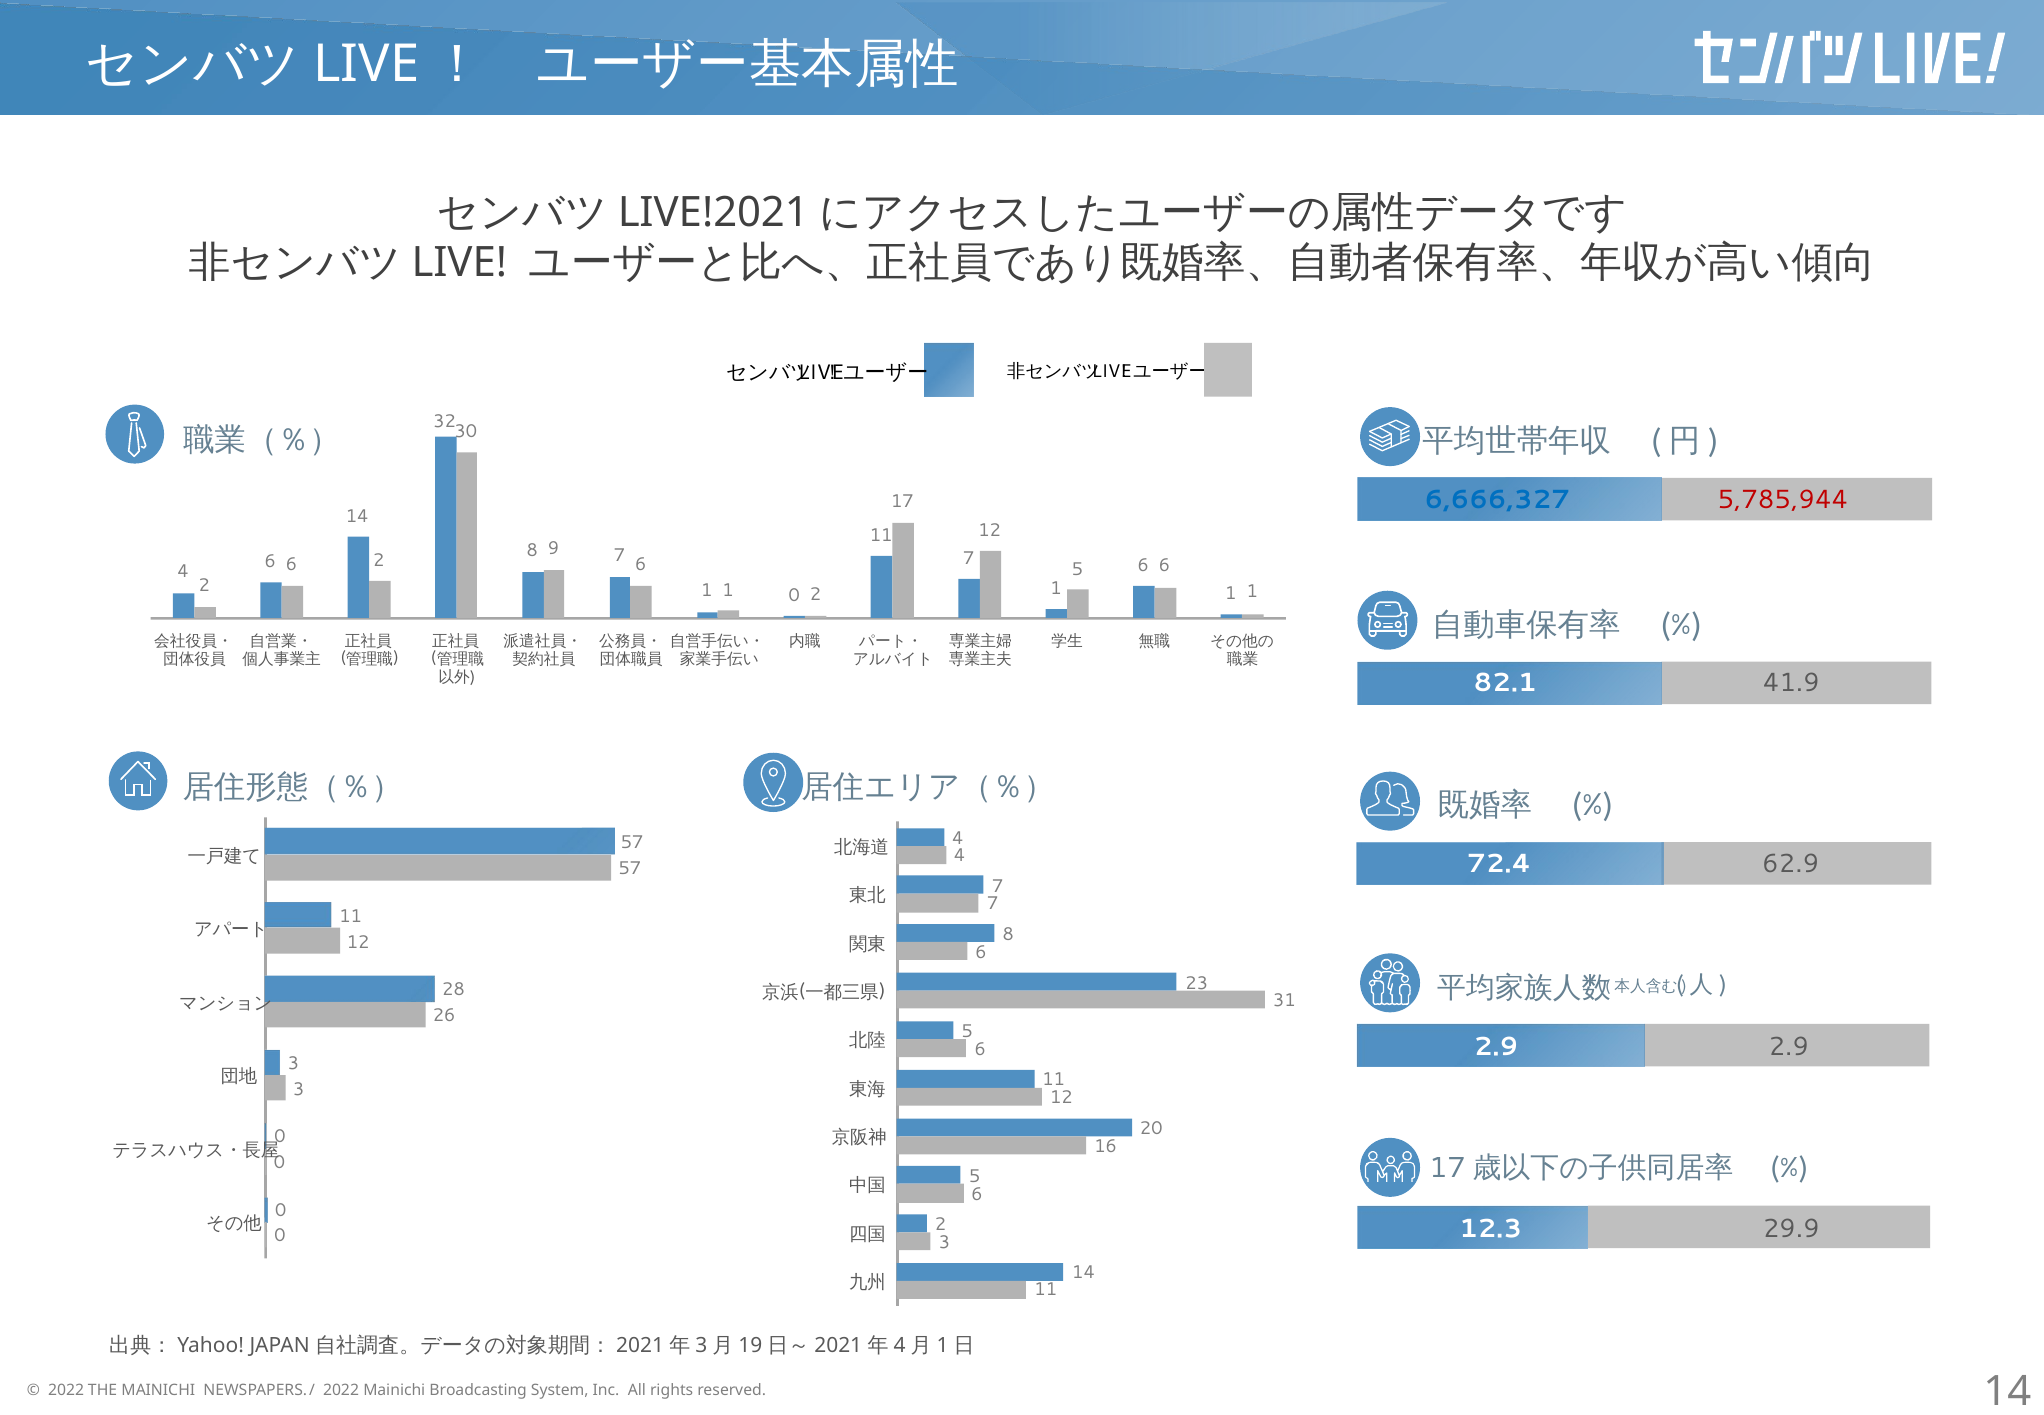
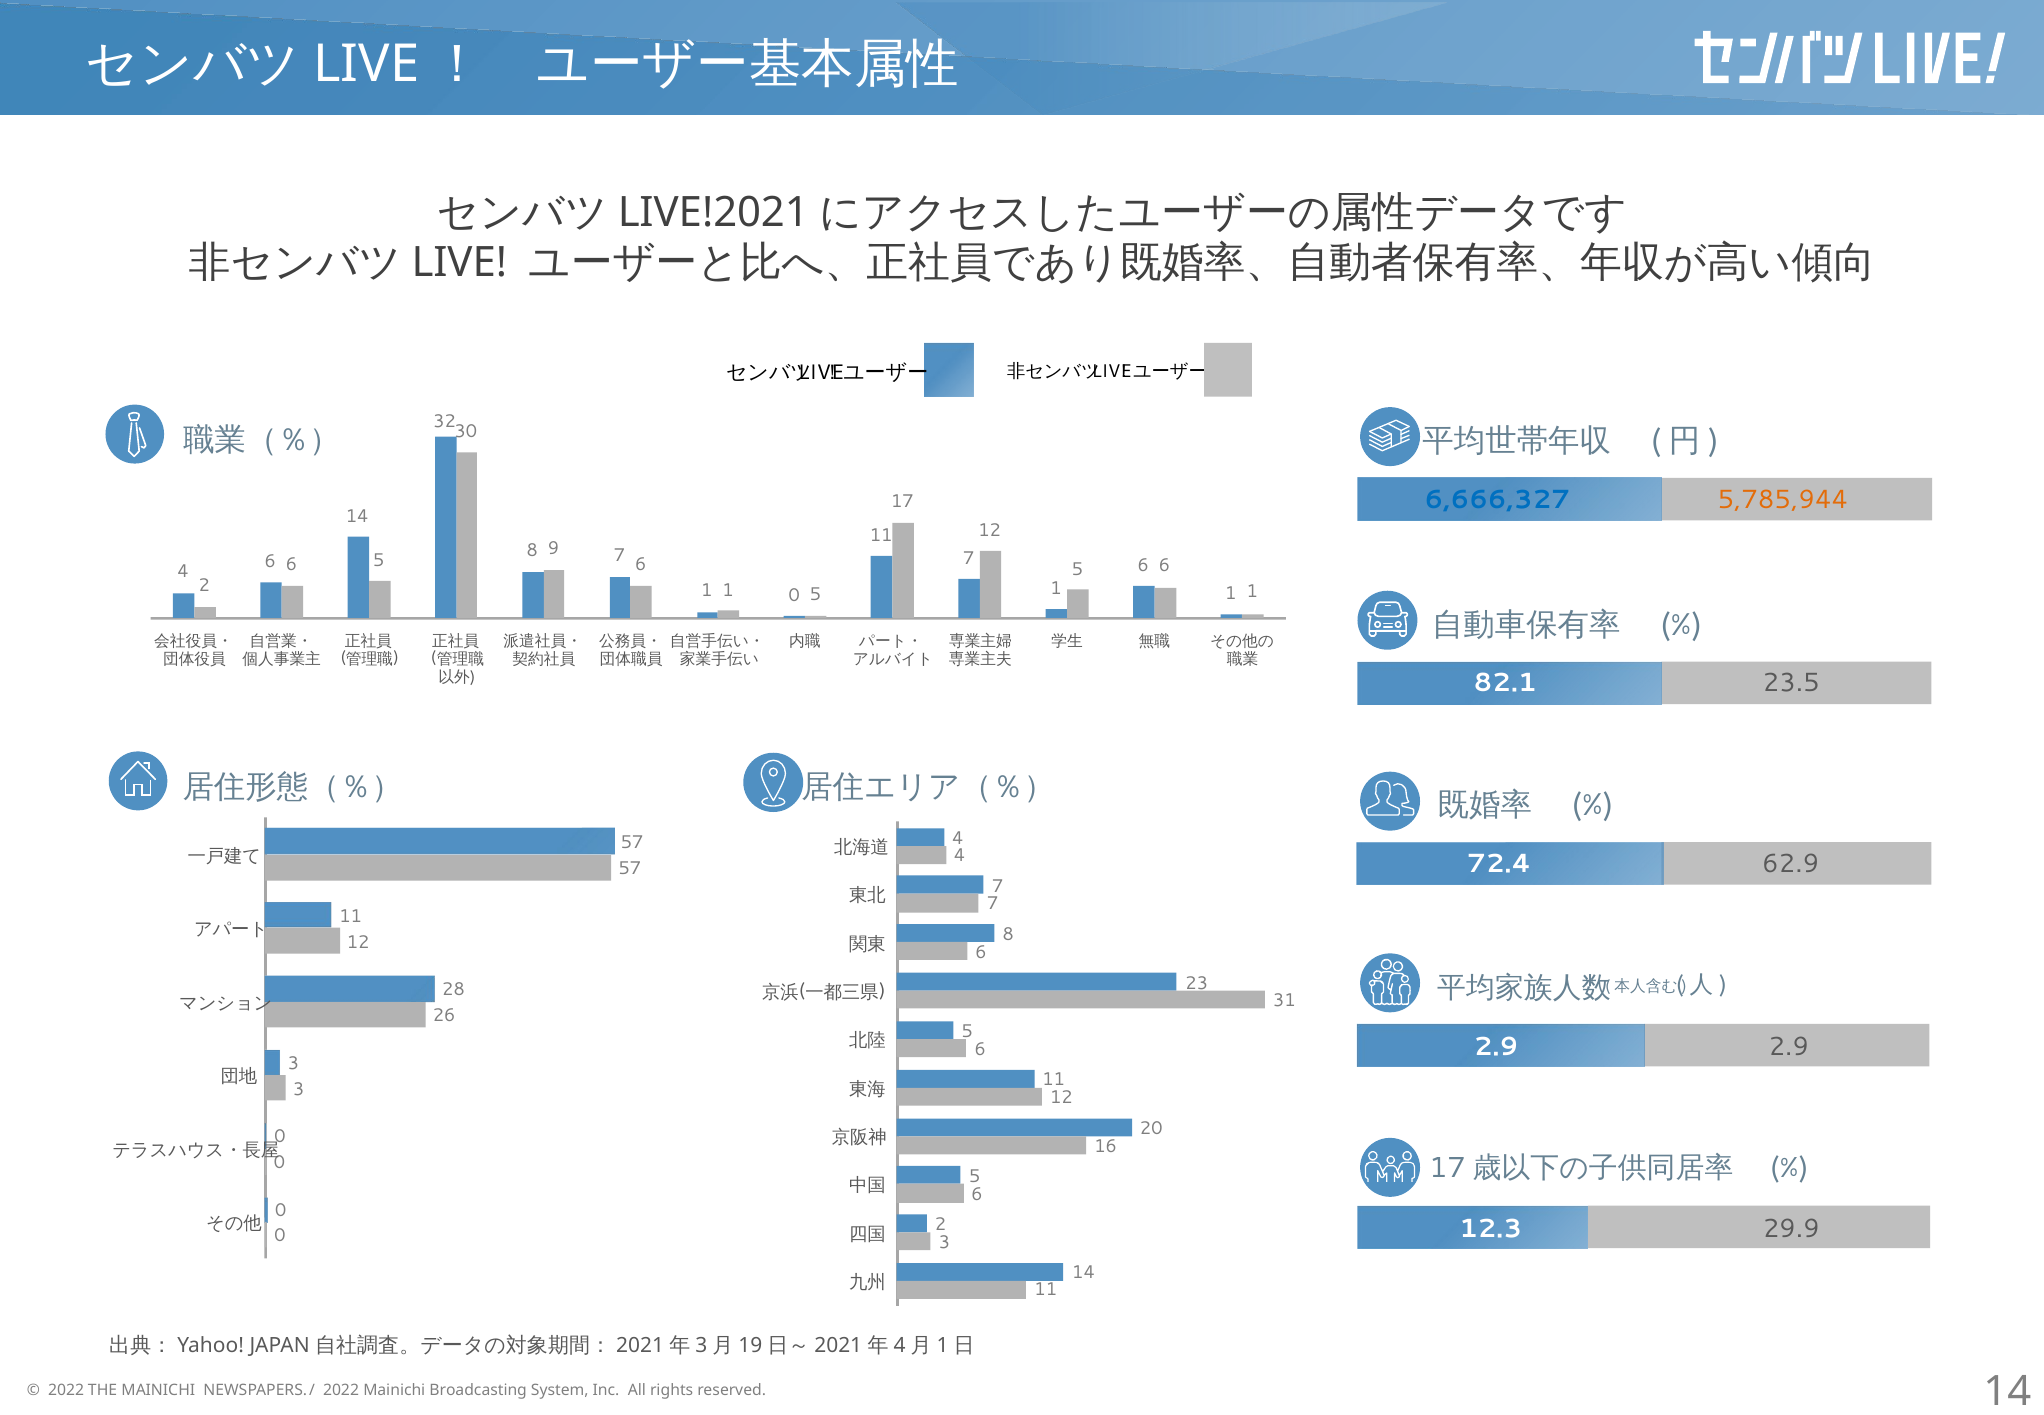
5,785,944 colour: red -> orange
6 2: 2 -> 5
2 at (816, 594): 2 -> 5
41.9: 41.9 -> 23.5
